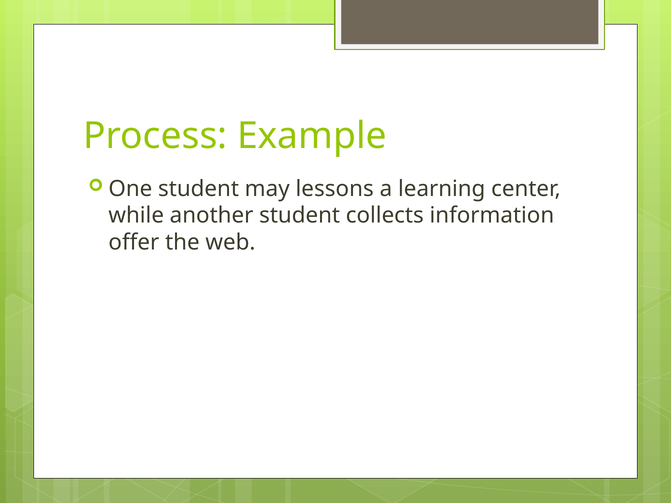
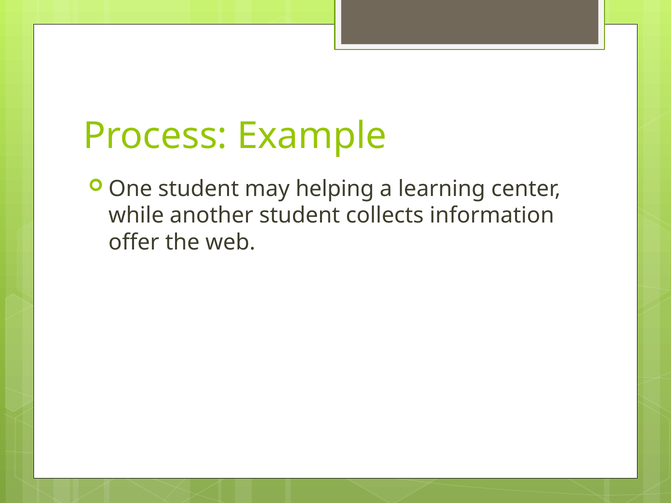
lessons: lessons -> helping
